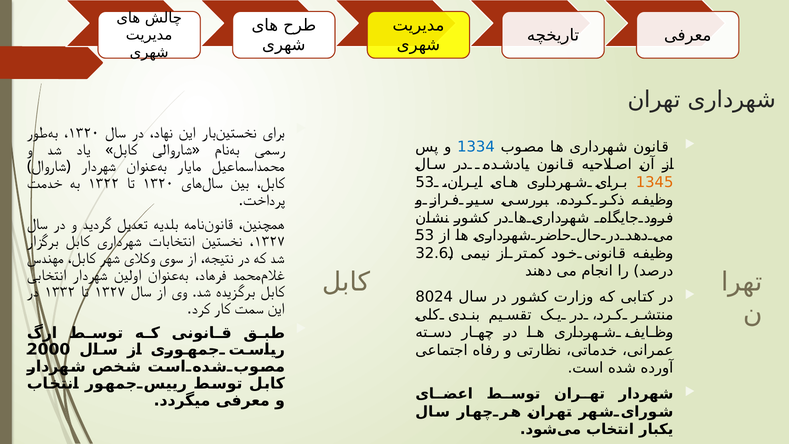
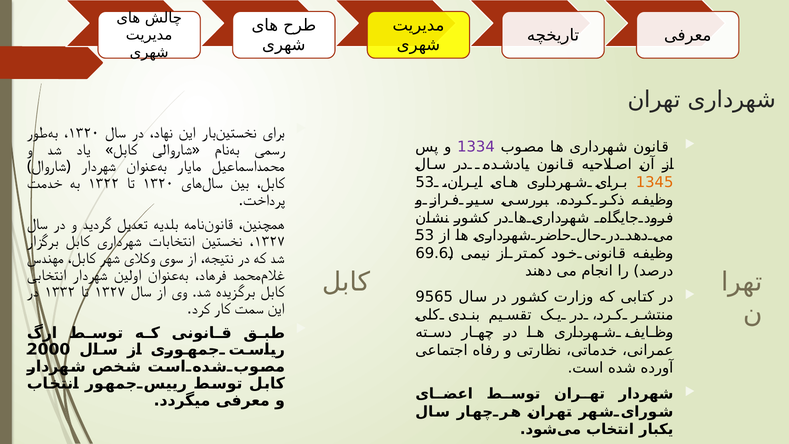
1334 colour: blue -> purple
32.6: 32.6 -> 69.6
8024: 8024 -> 9565
